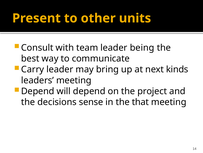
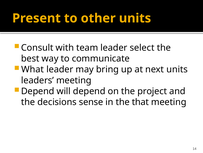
being: being -> select
Carry: Carry -> What
next kinds: kinds -> units
